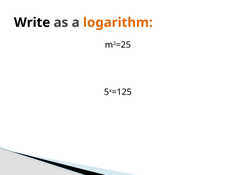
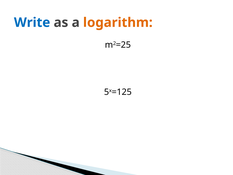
Write colour: black -> blue
